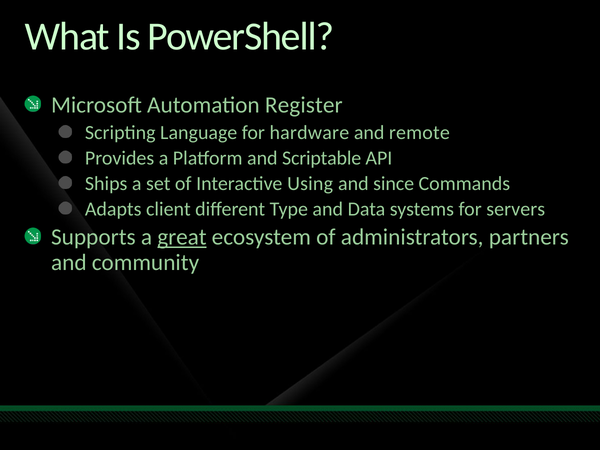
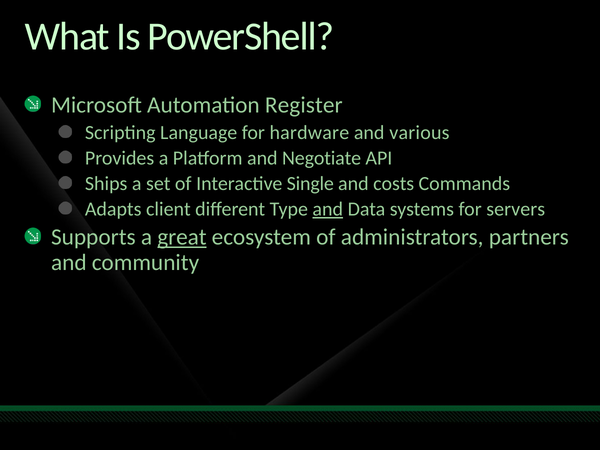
remote: remote -> various
Scriptable: Scriptable -> Negotiate
Using: Using -> Single
since: since -> costs
and at (328, 209) underline: none -> present
